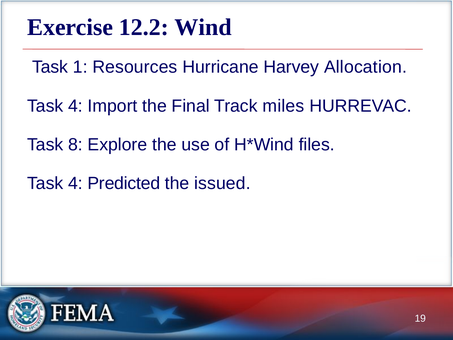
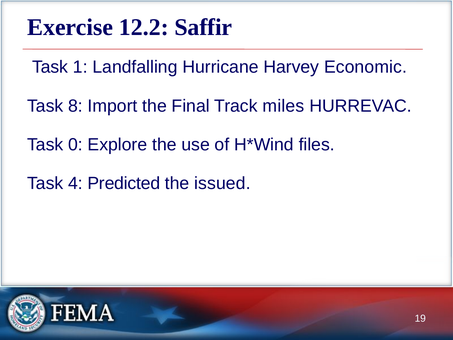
Wind: Wind -> Saffir
Resources: Resources -> Landfalling
Allocation: Allocation -> Economic
4 at (75, 106): 4 -> 8
8: 8 -> 0
